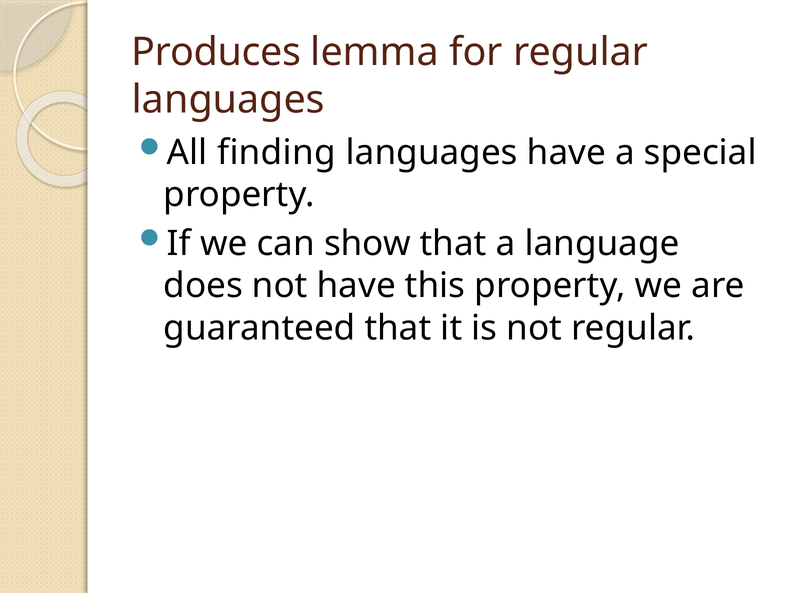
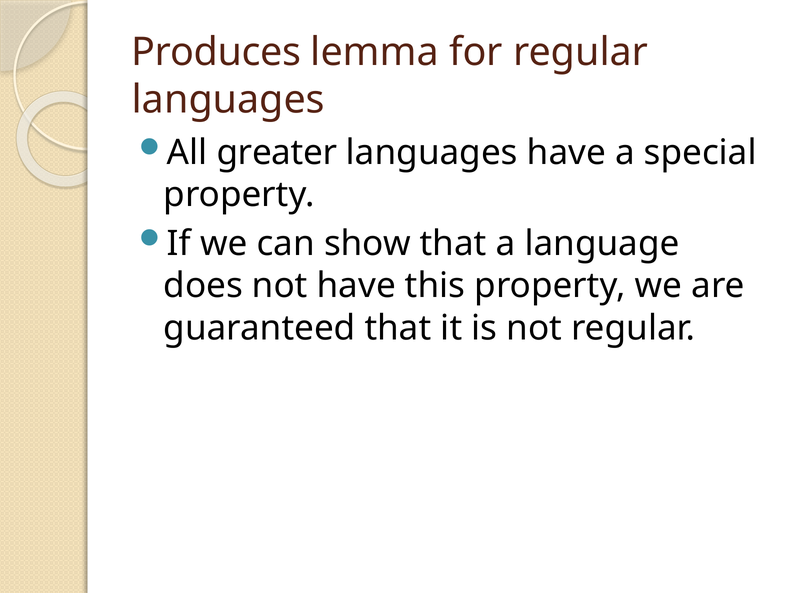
finding: finding -> greater
